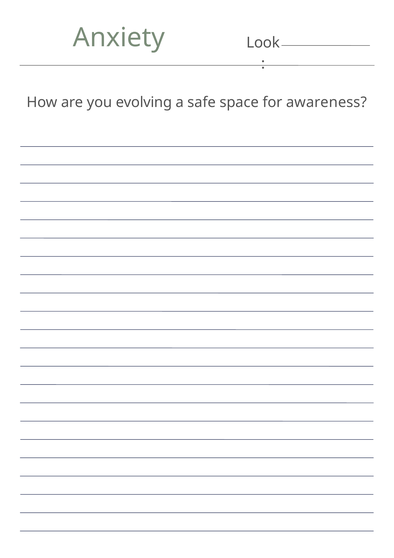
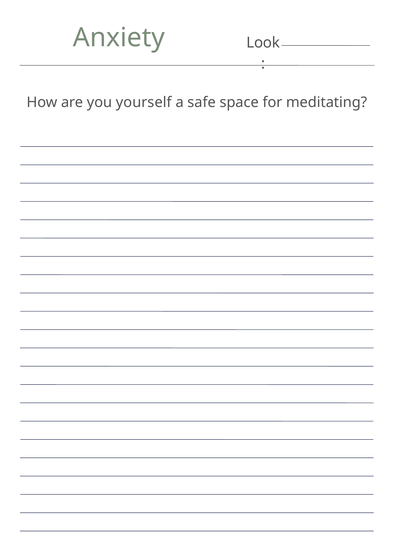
evolving: evolving -> yourself
awareness: awareness -> meditating
